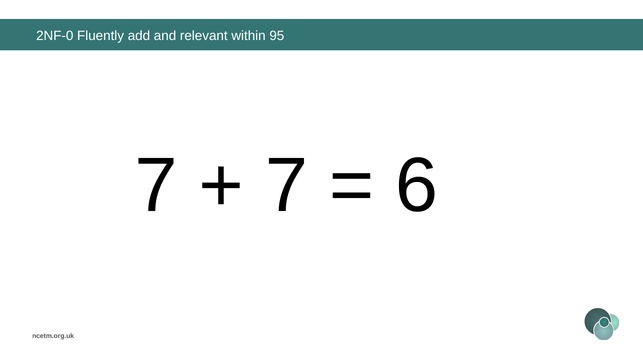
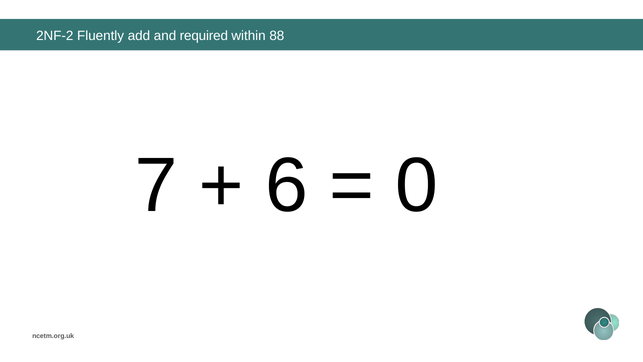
2NF-0: 2NF-0 -> 2NF-2
relevant: relevant -> required
95: 95 -> 88
7 at (287, 186): 7 -> 6
6: 6 -> 0
